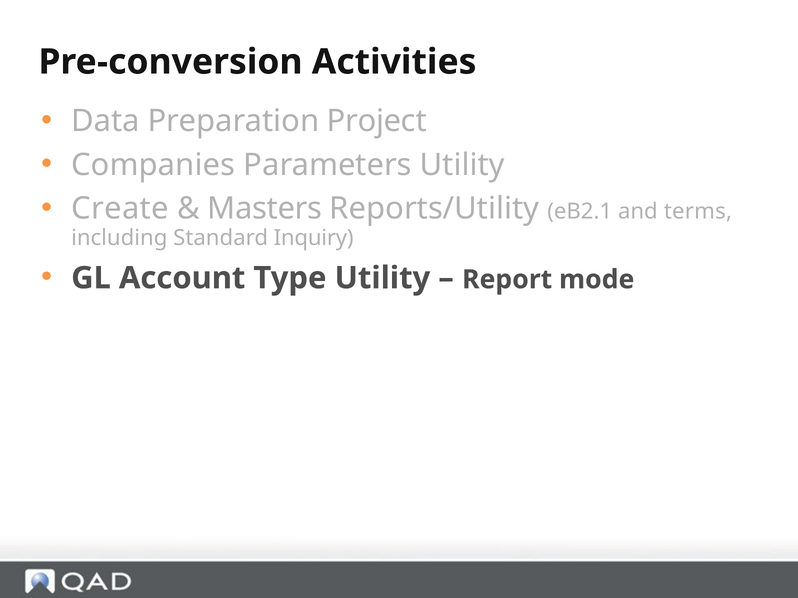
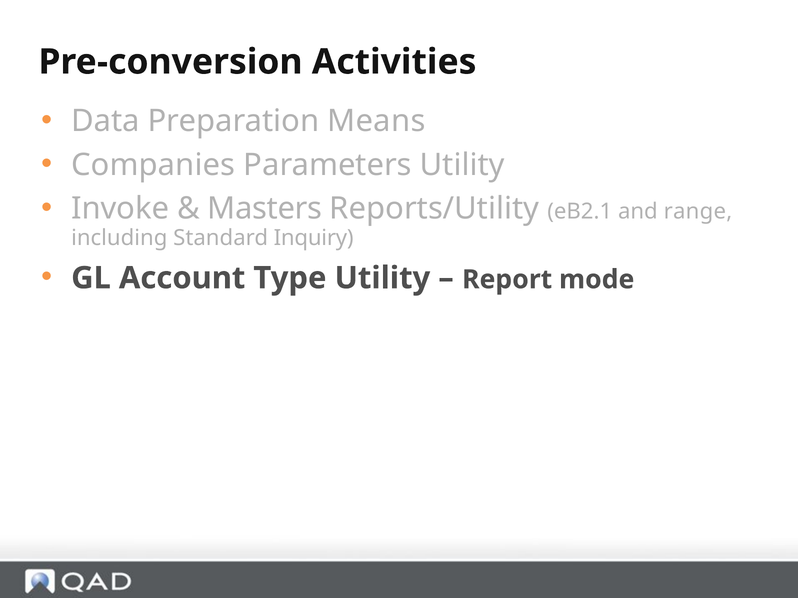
Project: Project -> Means
Create: Create -> Invoke
terms: terms -> range
